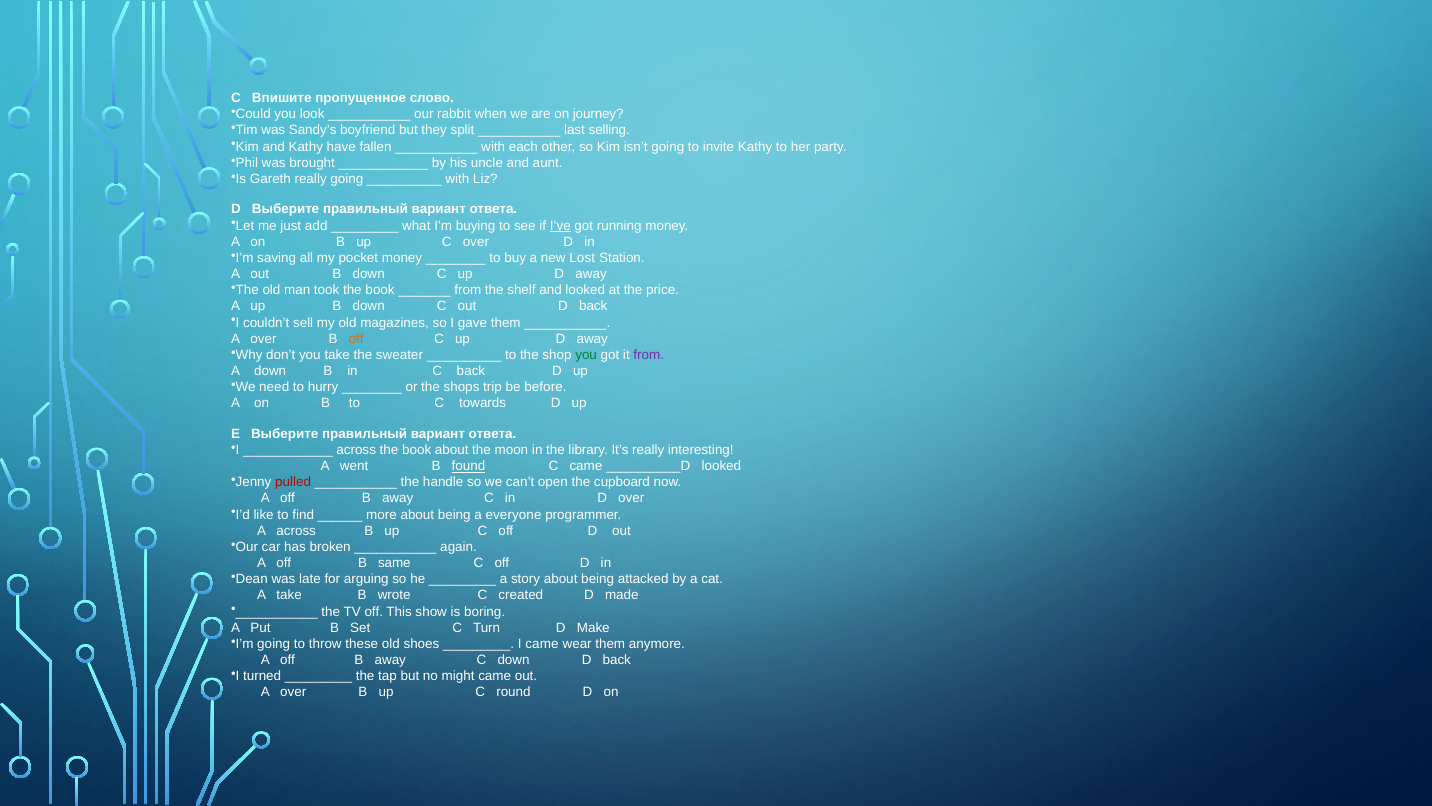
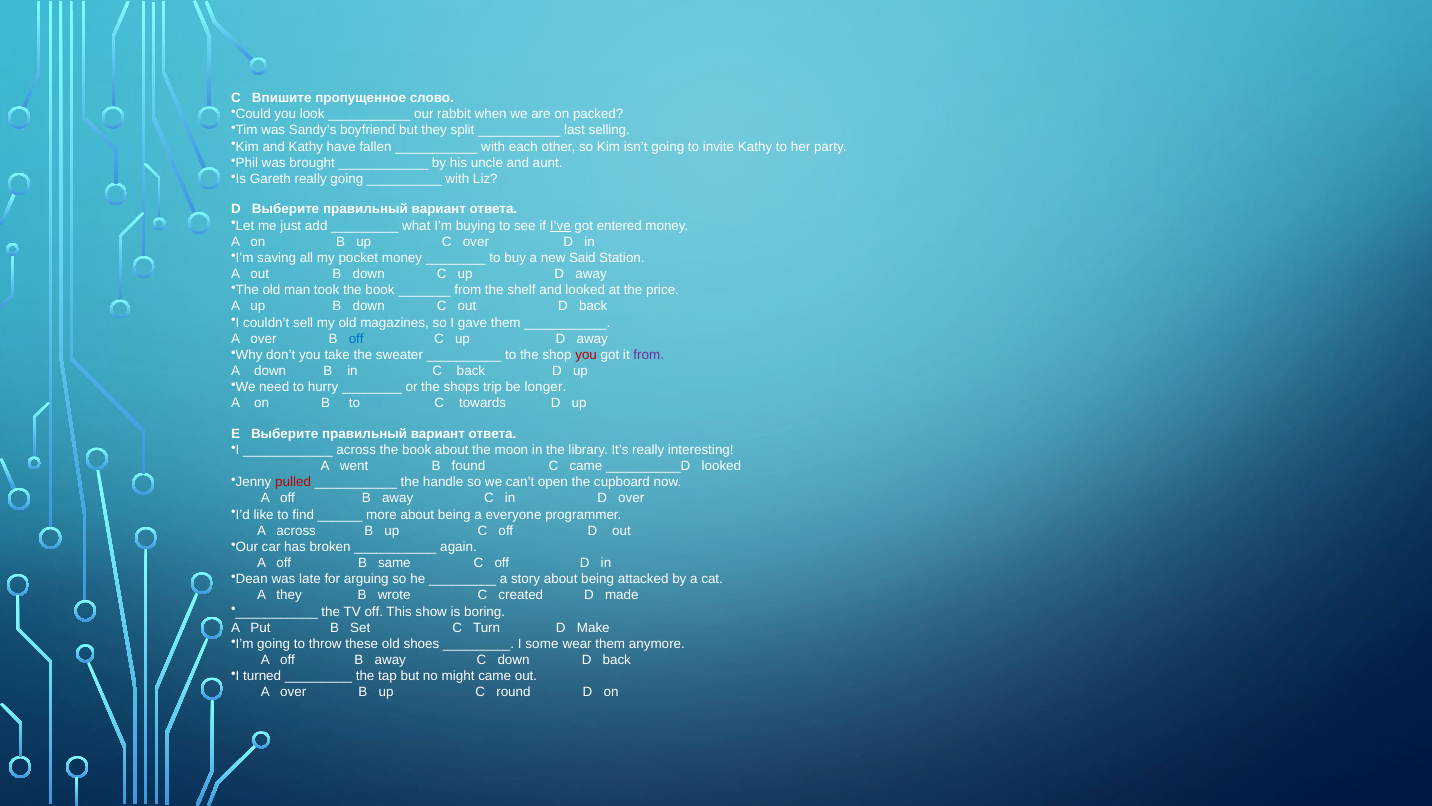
journey: journey -> packed
running: running -> entered
Lost: Lost -> Said
off at (356, 339) colour: orange -> blue
you at (586, 355) colour: green -> red
before: before -> longer
found underline: present -> none
A take: take -> they
I came: came -> some
